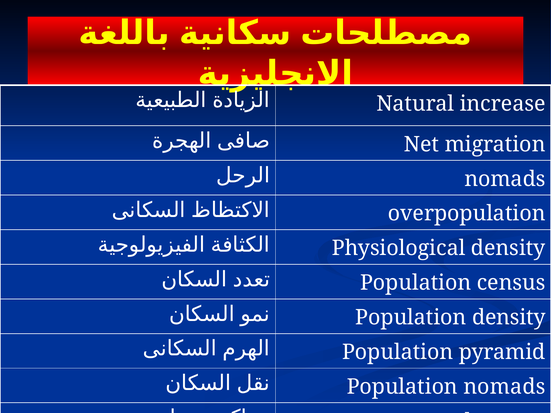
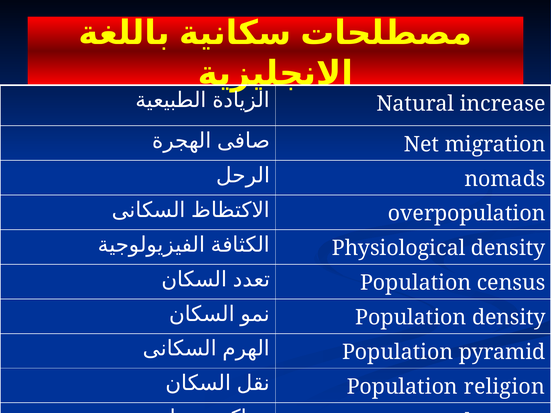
Population nomads: nomads -> religion
